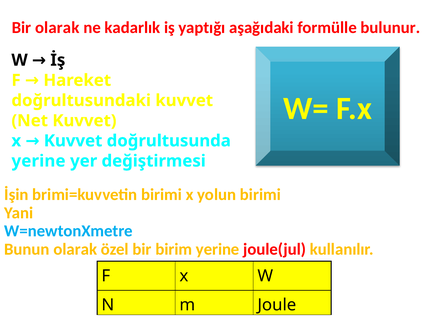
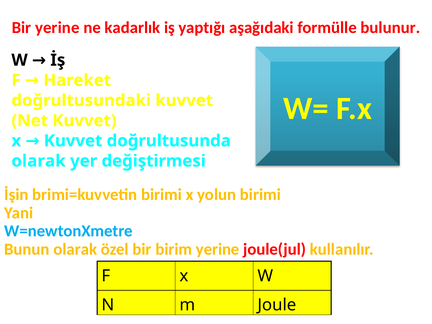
Bir olarak: olarak -> yerine
yerine at (39, 161): yerine -> olarak
